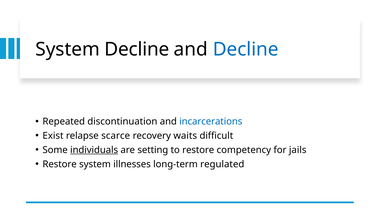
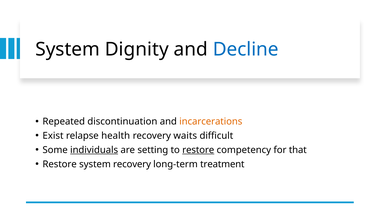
System Decline: Decline -> Dignity
incarcerations colour: blue -> orange
scarce: scarce -> health
restore at (198, 150) underline: none -> present
jails: jails -> that
system illnesses: illnesses -> recovery
regulated: regulated -> treatment
